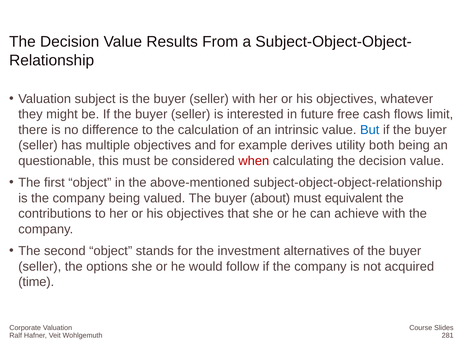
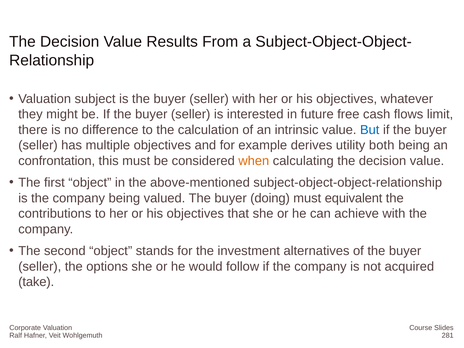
questionable: questionable -> confrontation
when colour: red -> orange
about: about -> doing
time: time -> take
